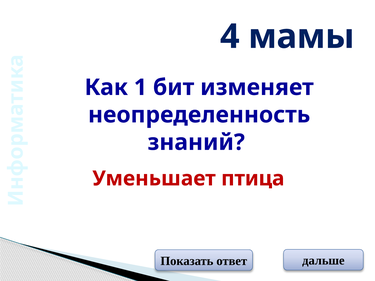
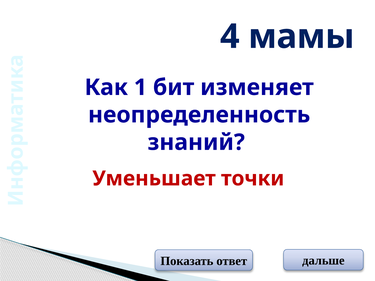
птица: птица -> точки
